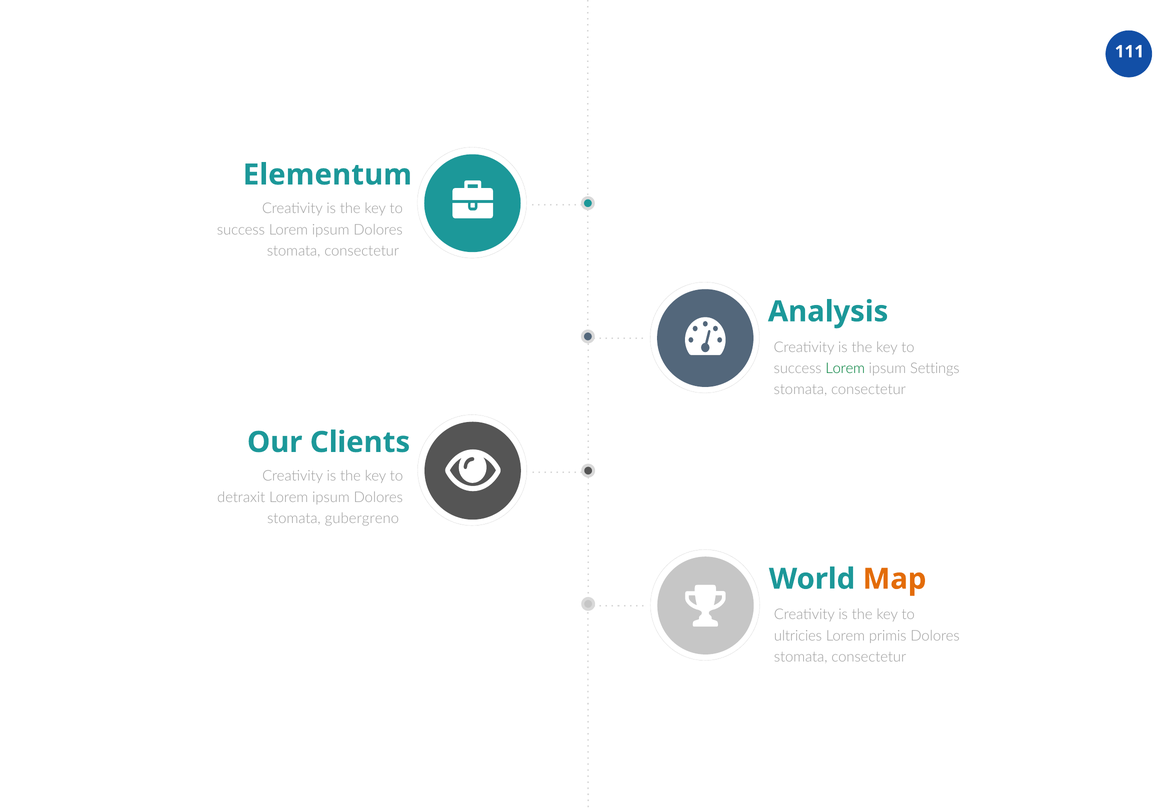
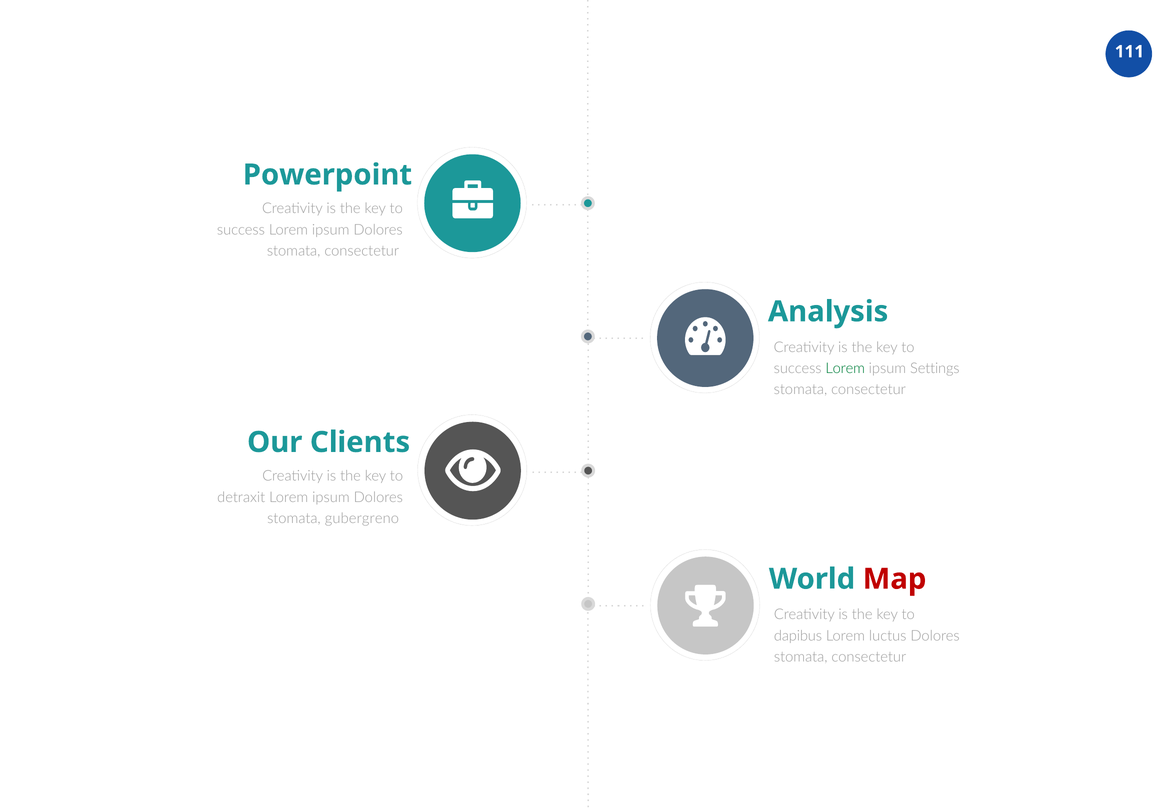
Elementum: Elementum -> Powerpoint
Map colour: orange -> red
ultricies: ultricies -> dapibus
primis: primis -> luctus
